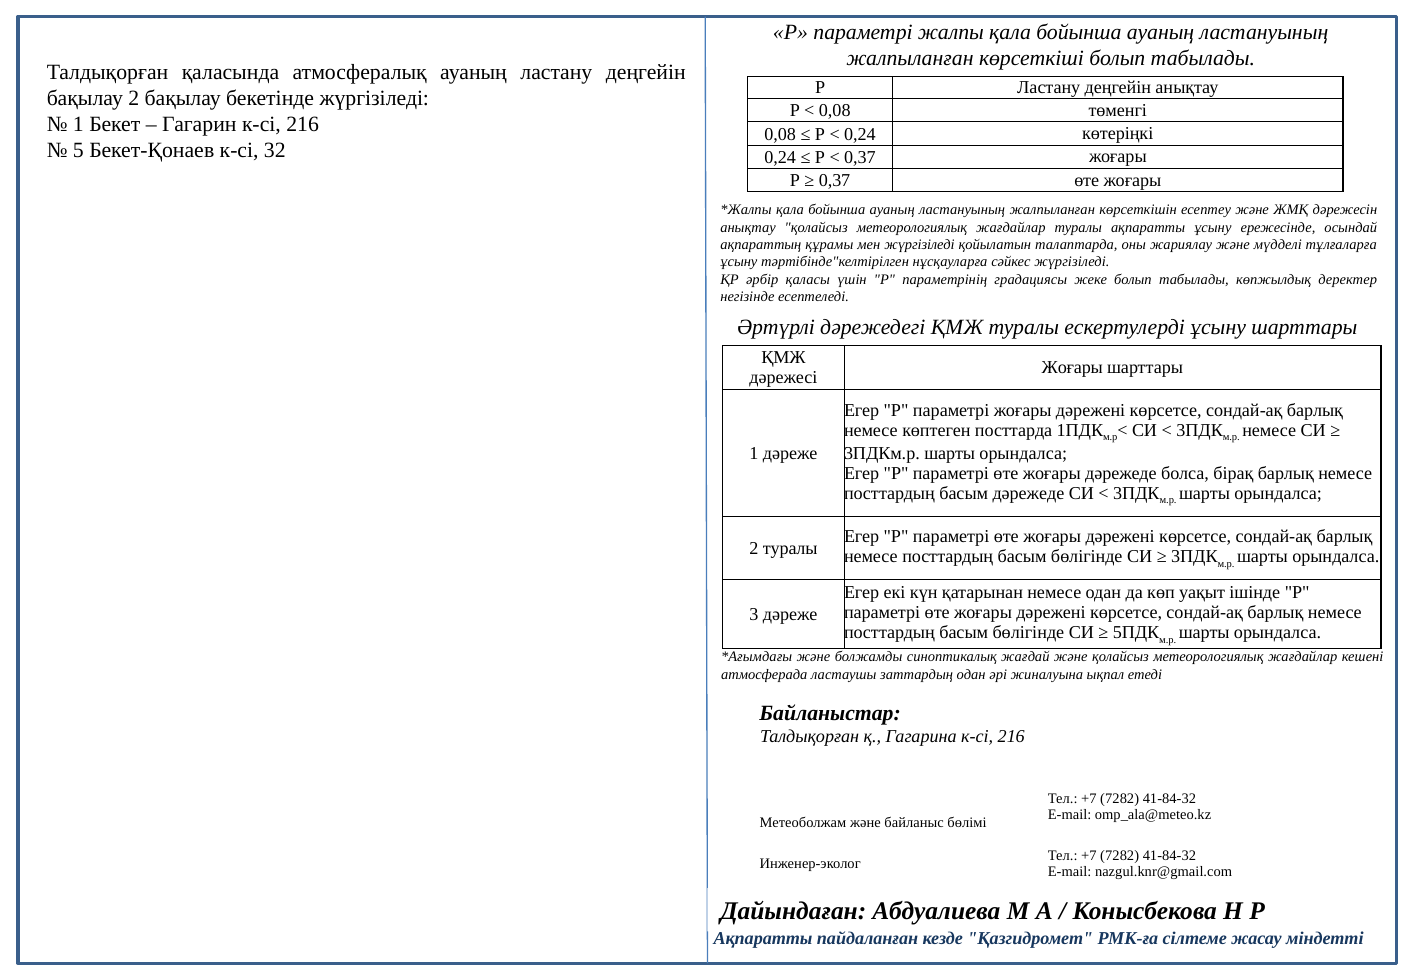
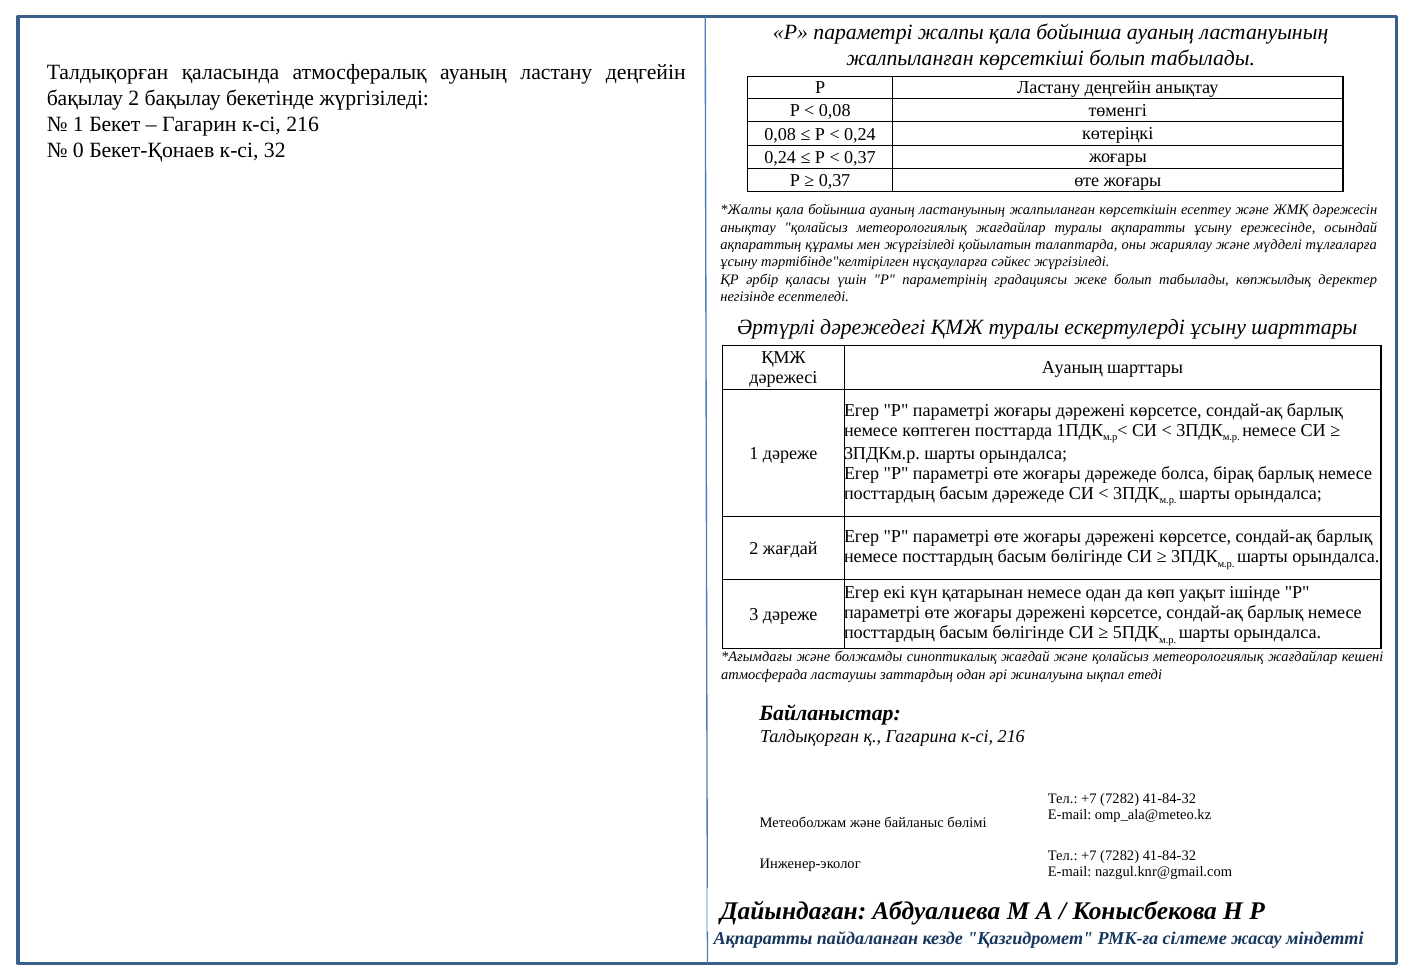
5: 5 -> 0
Жоғары at (1072, 368): Жоғары -> Ауаның
2 туралы: туралы -> жағдай
